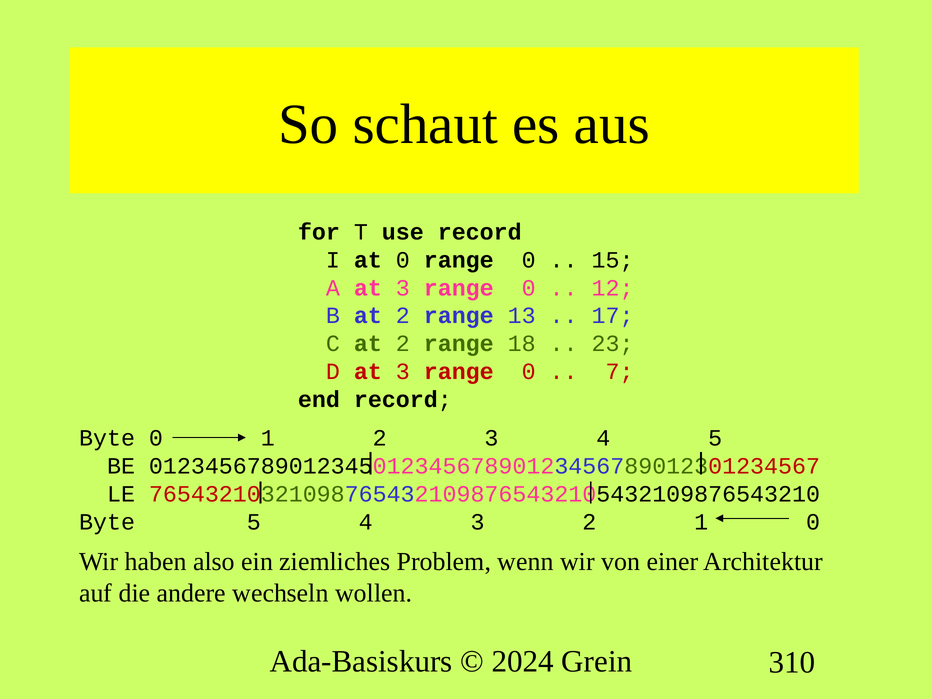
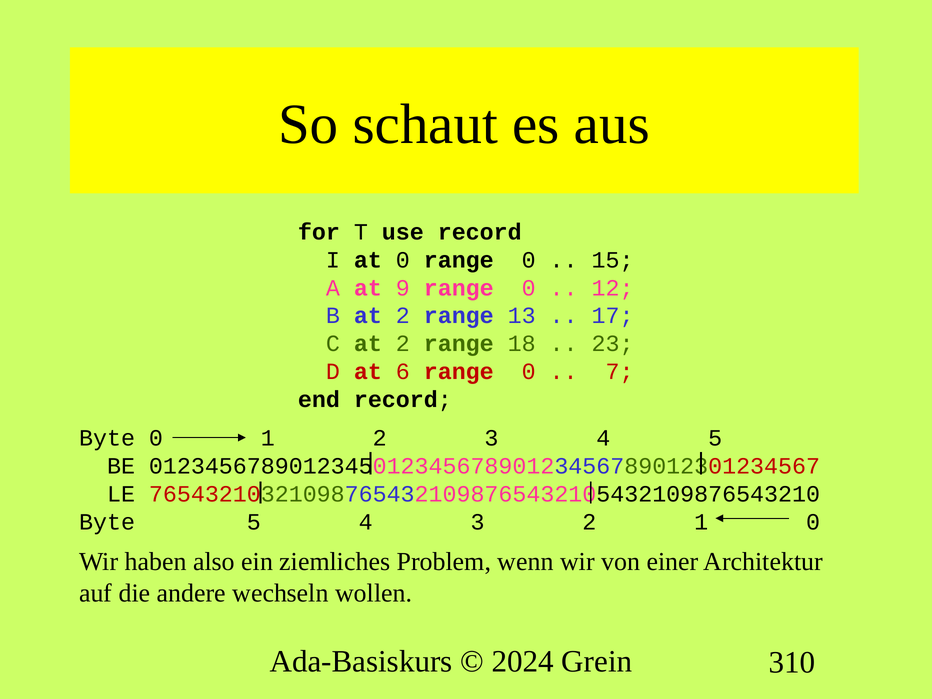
A at 3: 3 -> 9
D at 3: 3 -> 6
